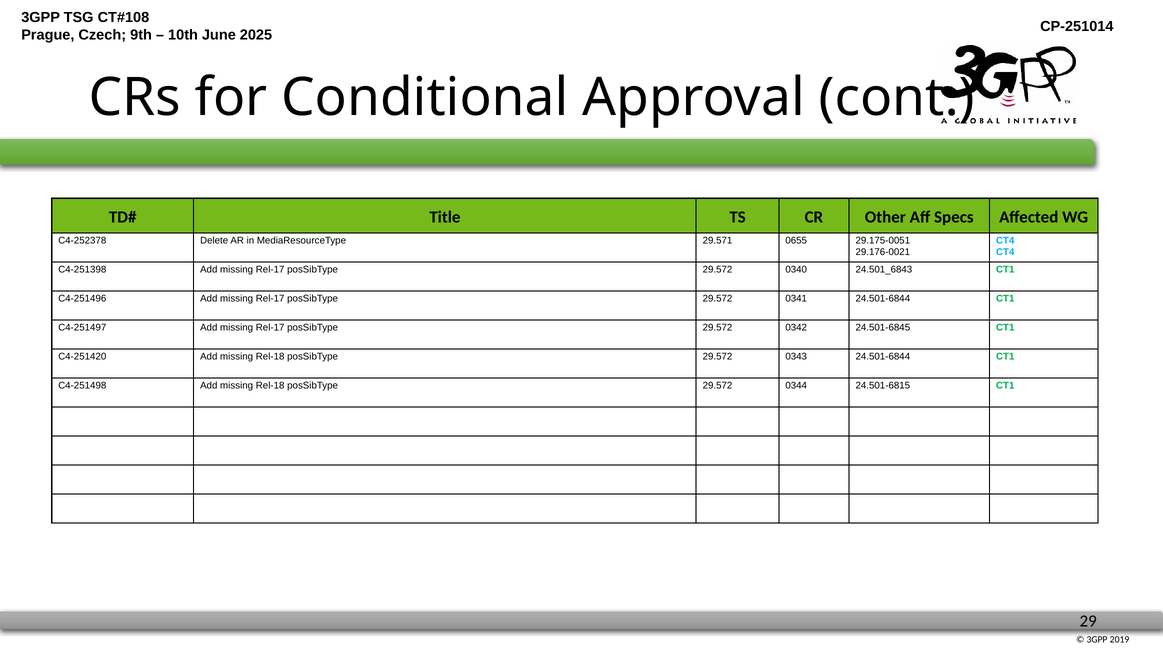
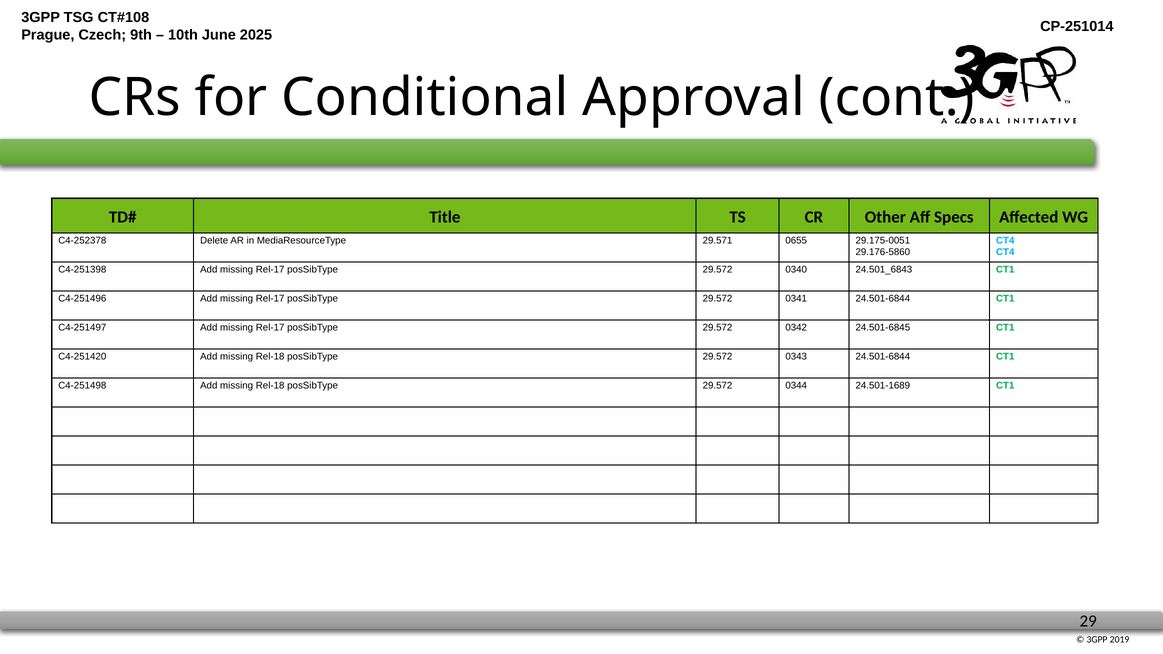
29.176-0021: 29.176-0021 -> 29.176-5860
24.501-6815: 24.501-6815 -> 24.501-1689
